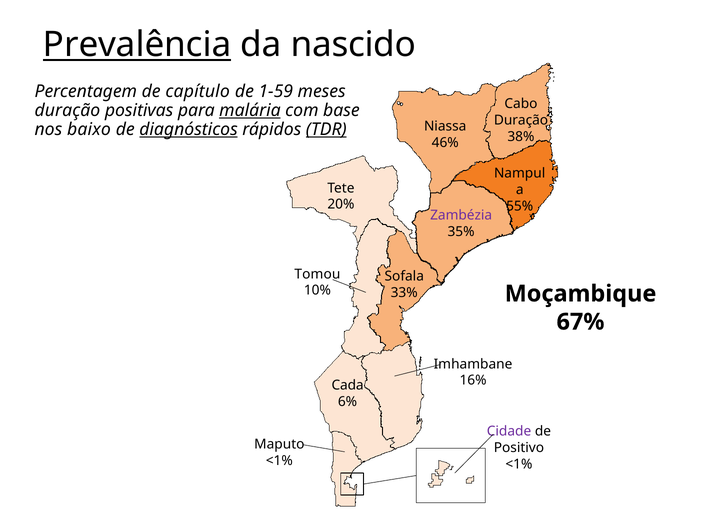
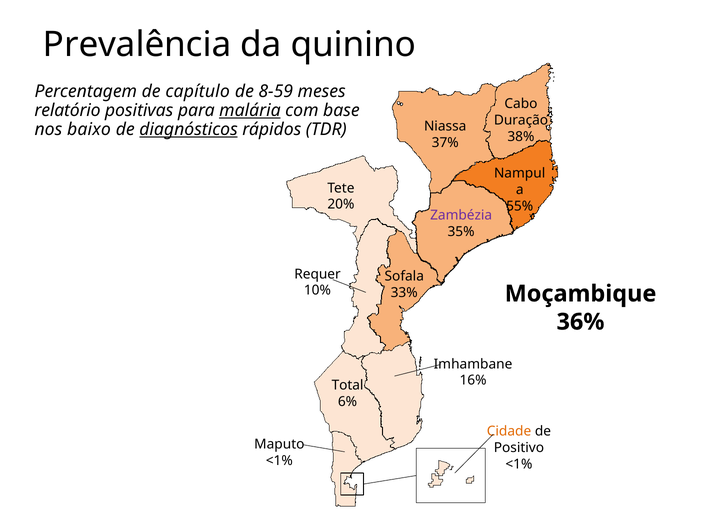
Prevalência underline: present -> none
nascido: nascido -> quinino
1-59: 1-59 -> 8-59
duração at (67, 110): duração -> relatório
TDR underline: present -> none
46%: 46% -> 37%
Tomou: Tomou -> Requer
67%: 67% -> 36%
Cada: Cada -> Total
Cidade colour: purple -> orange
